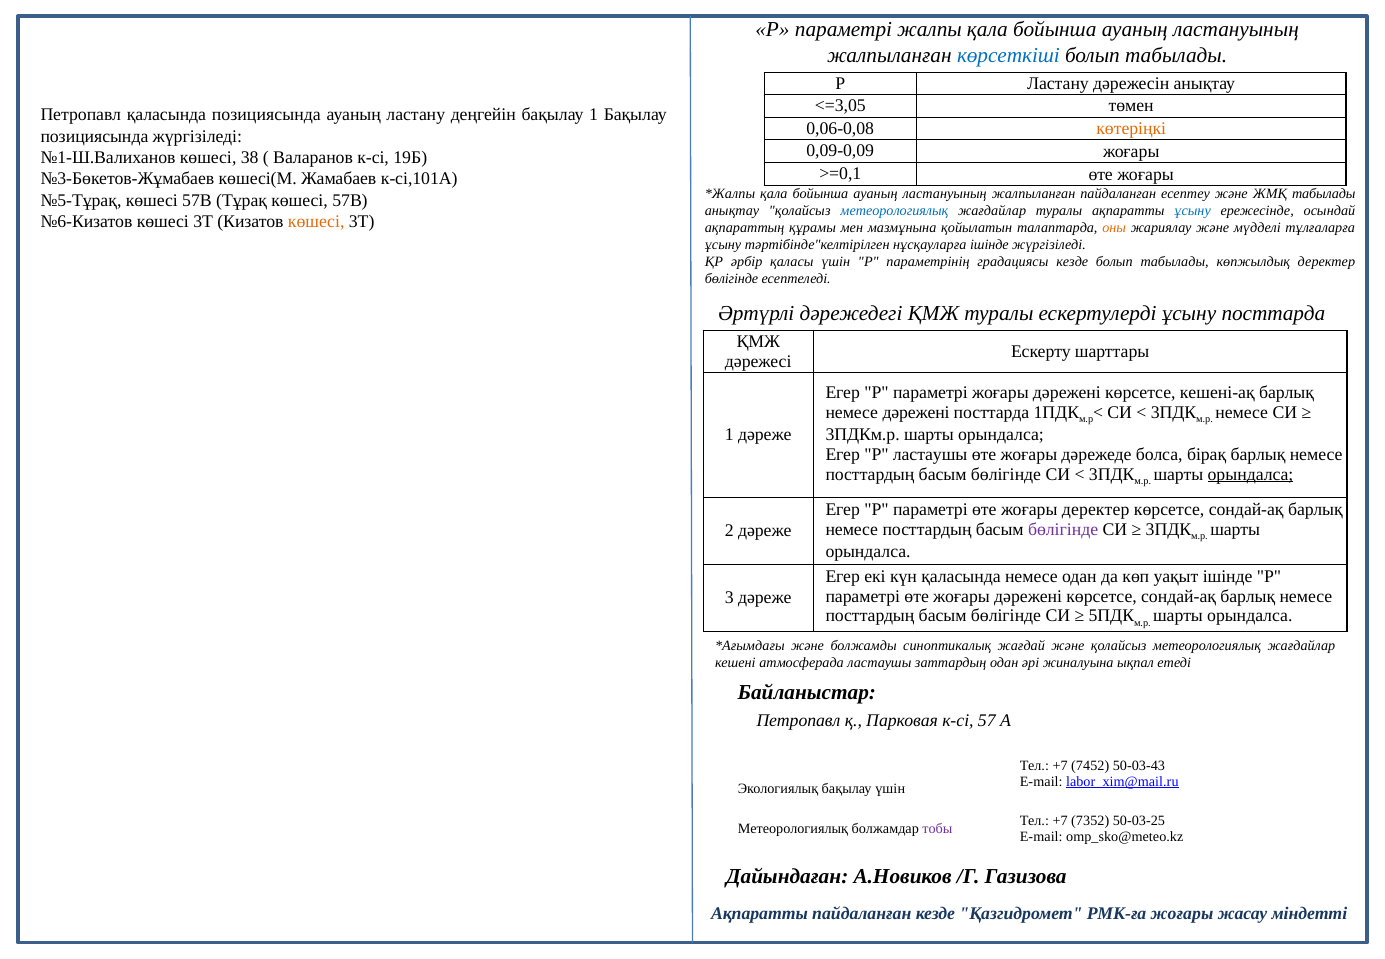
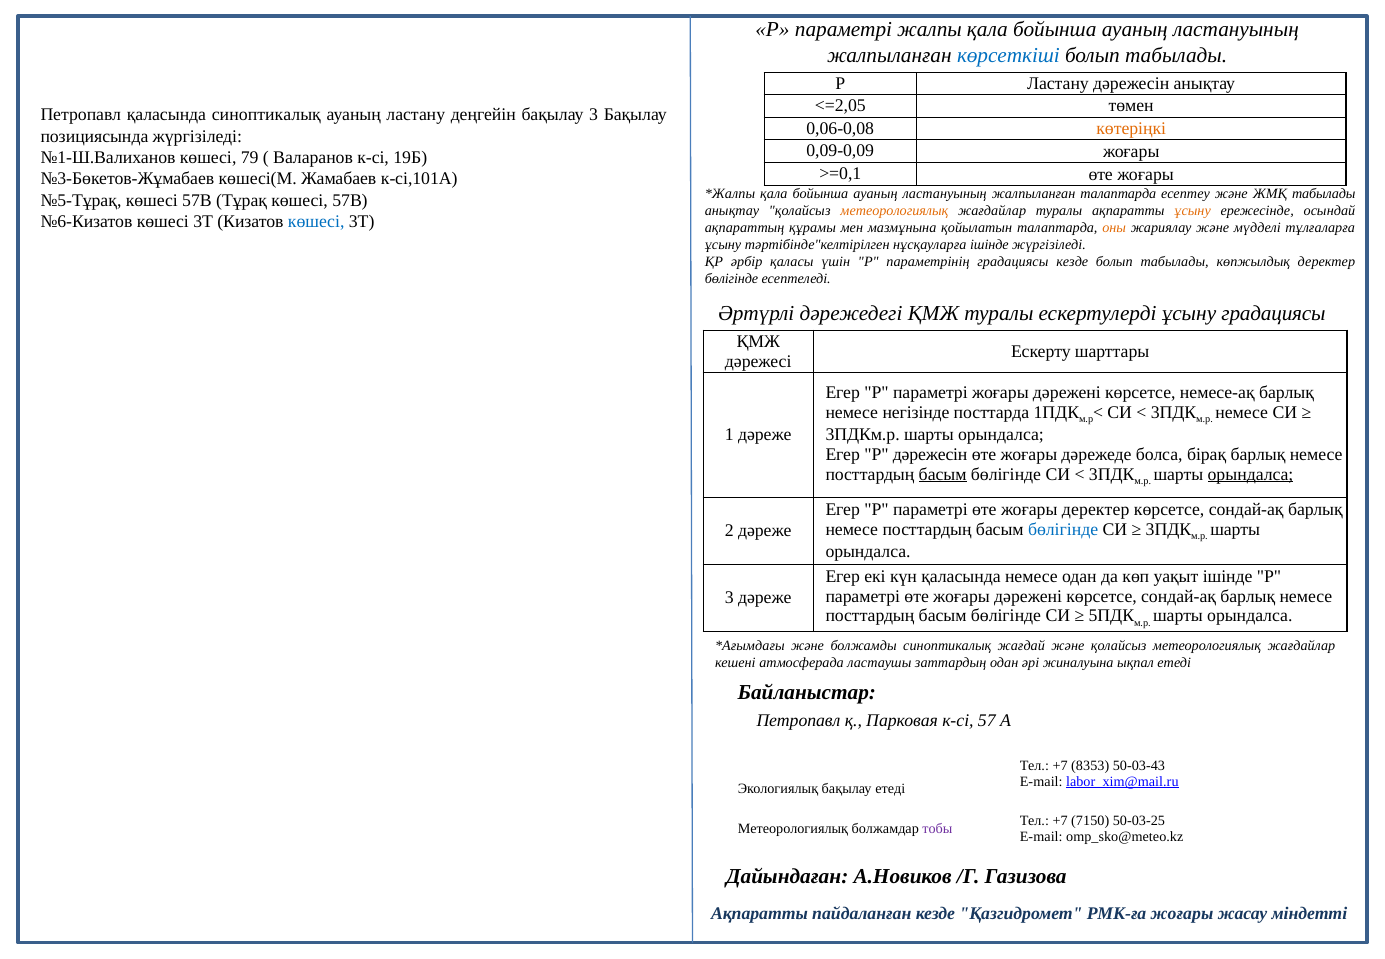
<=3,05: <=3,05 -> <=2,05
қаласында позициясында: позициясында -> синоптикалық
бақылау 1: 1 -> 3
38: 38 -> 79
жалпыланған пайдаланған: пайдаланған -> талаптарда
метеорологиялық at (894, 210) colour: blue -> orange
ұсыну at (1193, 210) colour: blue -> orange
көшесі at (316, 222) colour: orange -> blue
ұсыну посттарда: посттарда -> градациясы
кешені-ақ: кешені-ақ -> немесе-ақ
немесе дәрежені: дәрежені -> негізінде
P ластаушы: ластаушы -> дәрежесін
басым at (943, 474) underline: none -> present
бөлігінде at (1063, 529) colour: purple -> blue
7452: 7452 -> 8353
бақылау үшін: үшін -> етеді
7352: 7352 -> 7150
